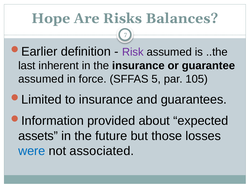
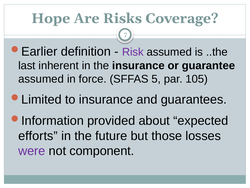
Balances: Balances -> Coverage
assets: assets -> efforts
were colour: blue -> purple
associated: associated -> component
